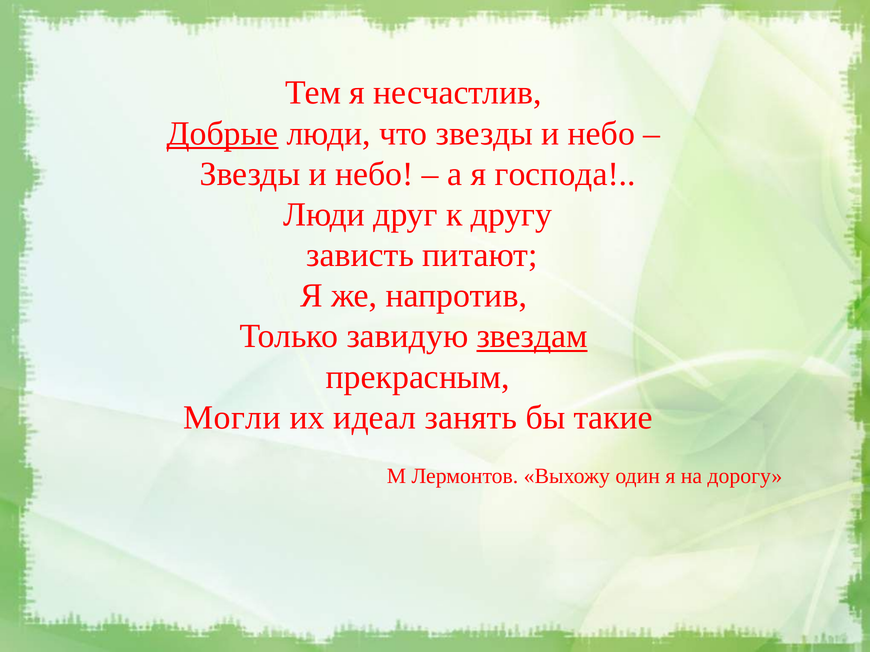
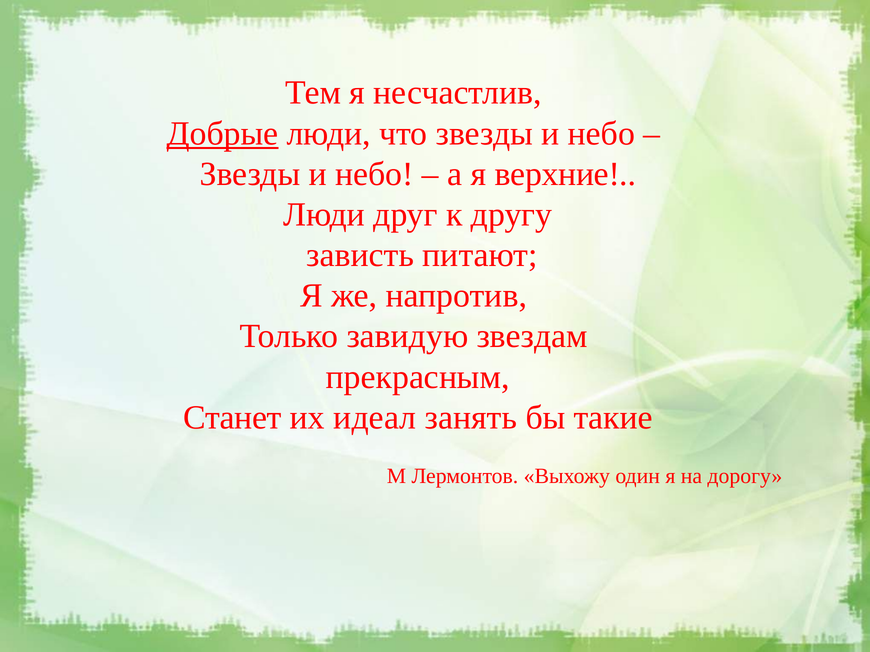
господа: господа -> верхние
звездам underline: present -> none
Могли: Могли -> Станет
